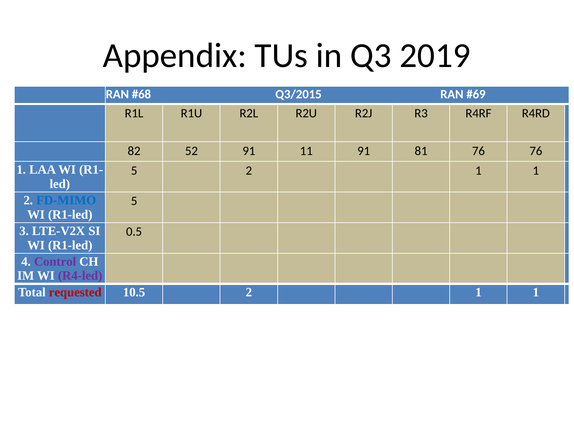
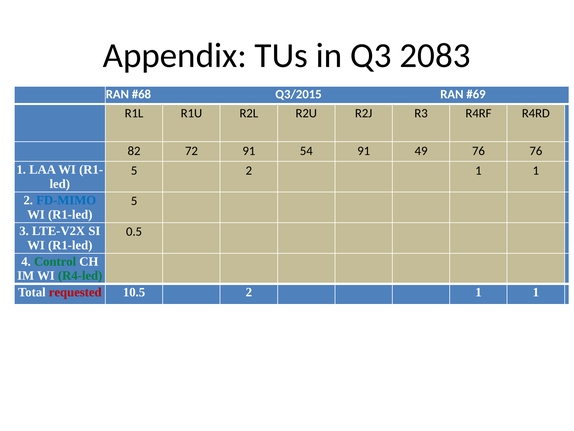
2019: 2019 -> 2083
52: 52 -> 72
11: 11 -> 54
81: 81 -> 49
Control colour: purple -> green
R4-led colour: purple -> green
